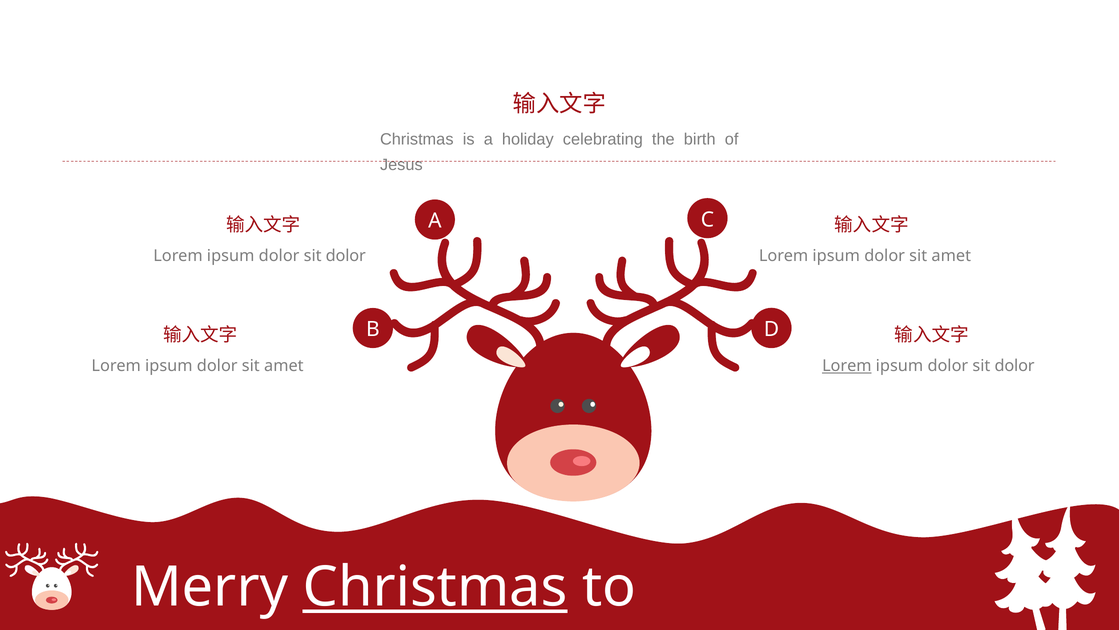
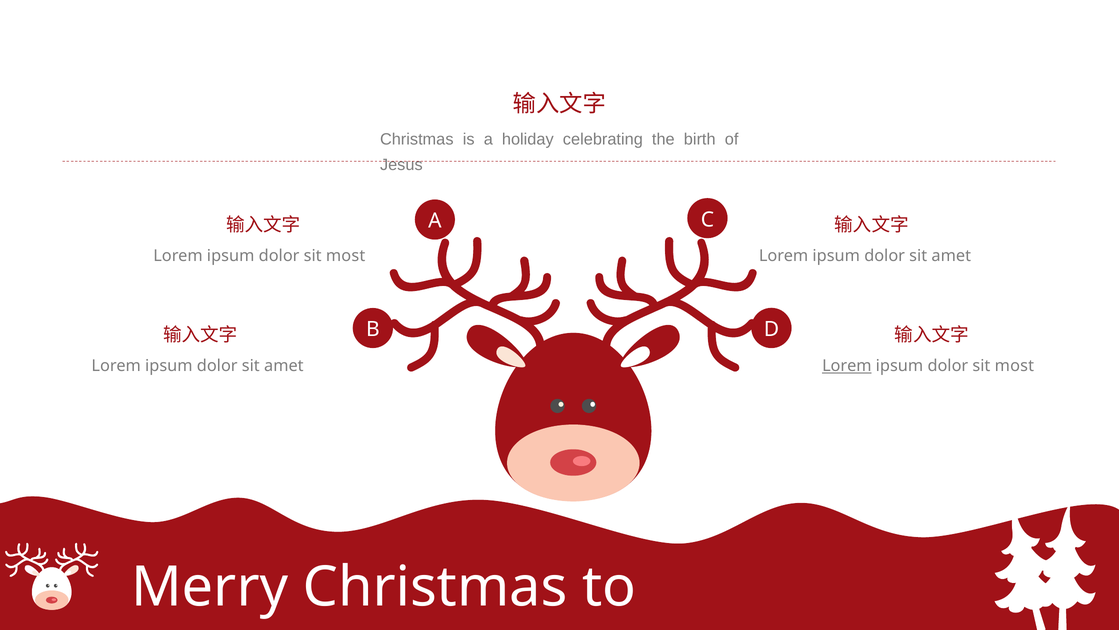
dolor at (346, 255): dolor -> most
dolor at (1015, 366): dolor -> most
Christmas at (435, 587) underline: present -> none
